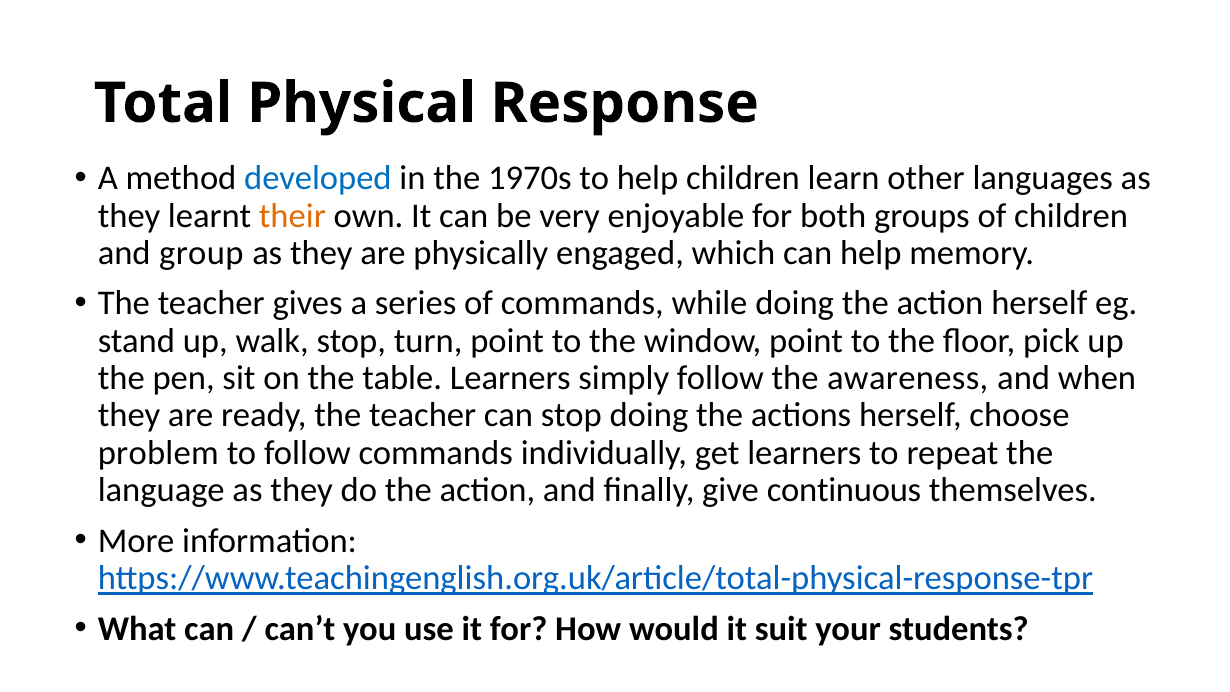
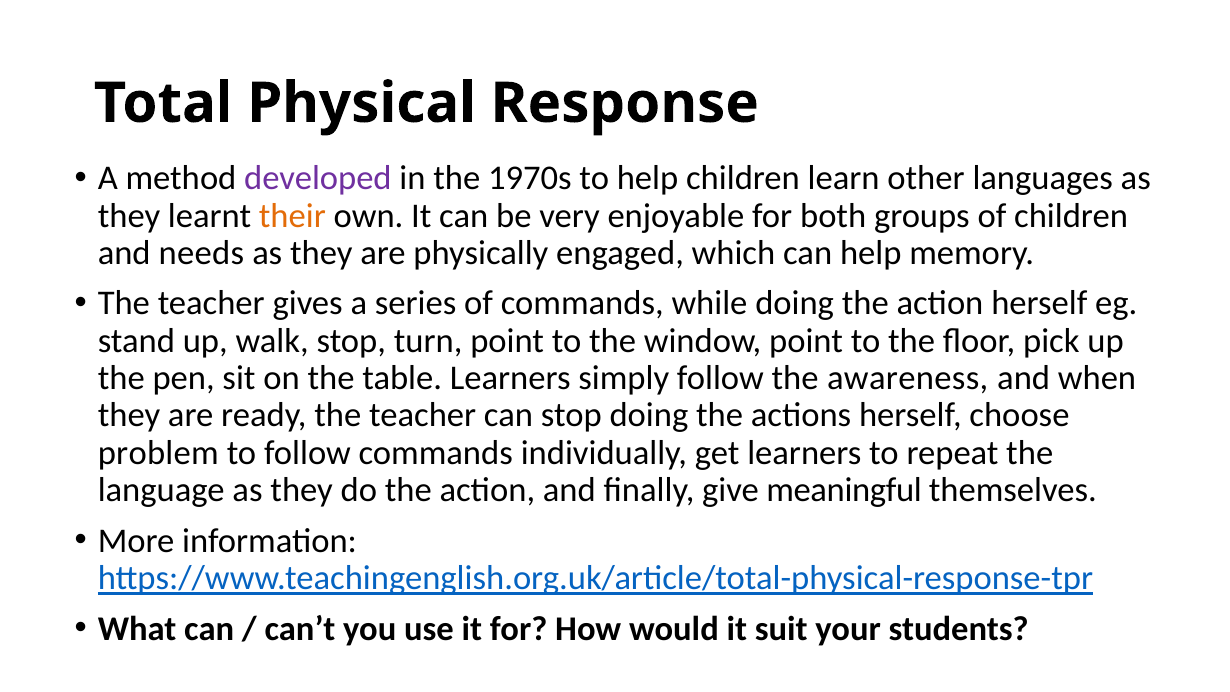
developed colour: blue -> purple
group: group -> needs
continuous: continuous -> meaningful
